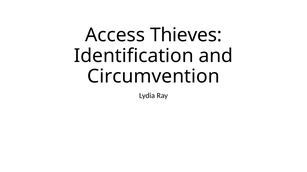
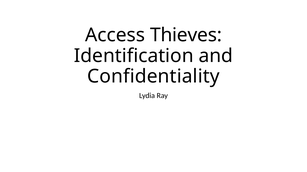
Circumvention: Circumvention -> Confidentiality
